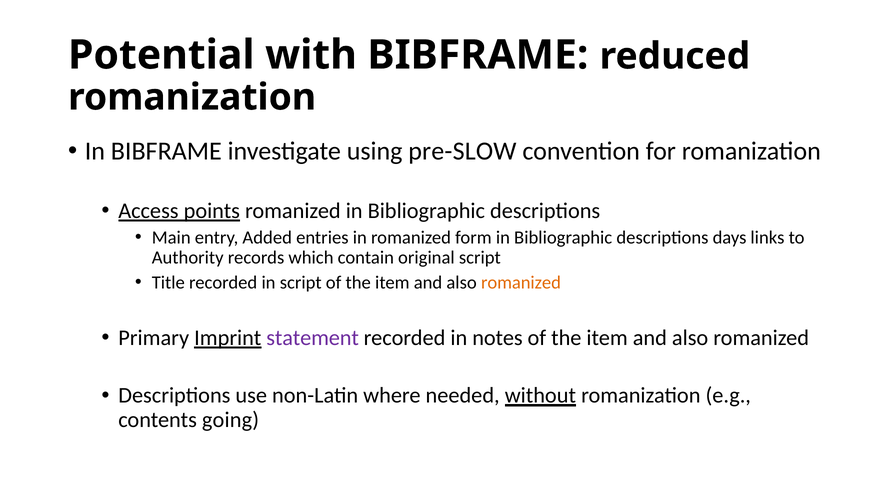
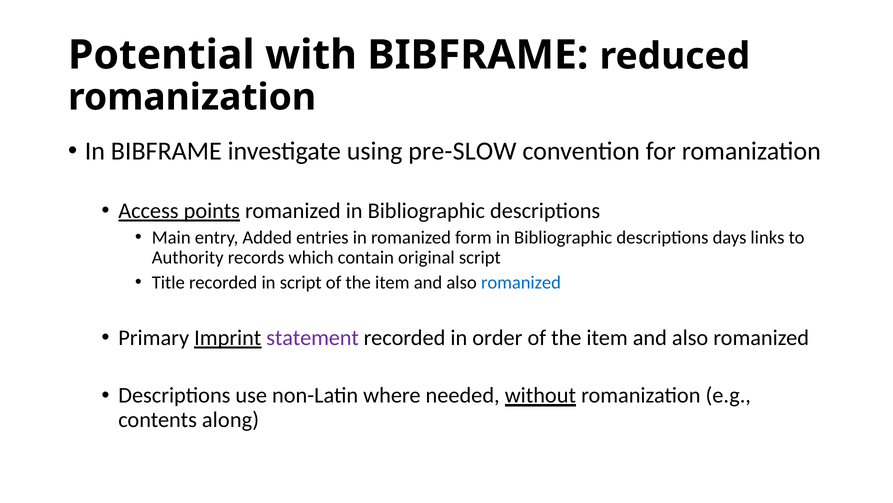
romanized at (521, 282) colour: orange -> blue
notes: notes -> order
going: going -> along
